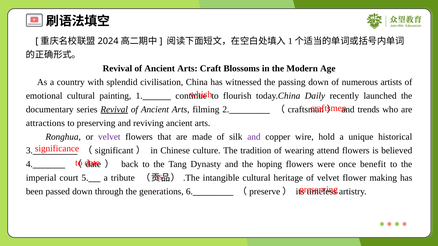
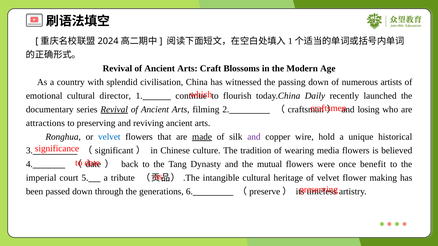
painting: painting -> director
trends: trends -> losing
velvet at (109, 137) colour: purple -> blue
made underline: none -> present
attend: attend -> media
hoping: hoping -> mutual
